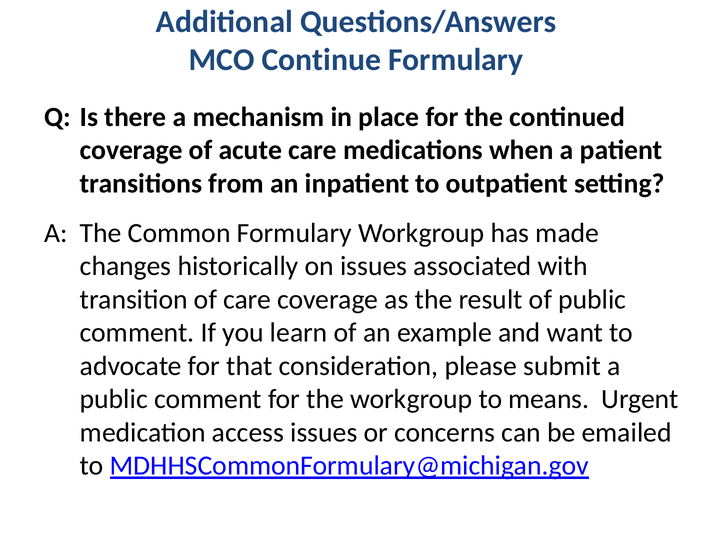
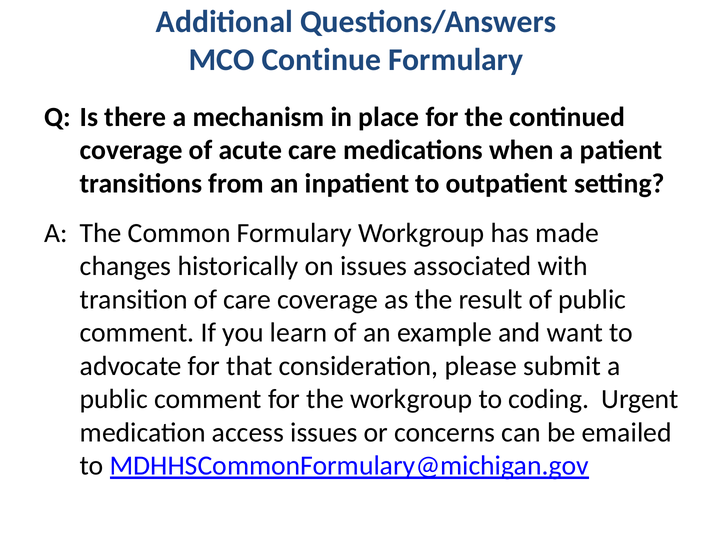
means: means -> coding
